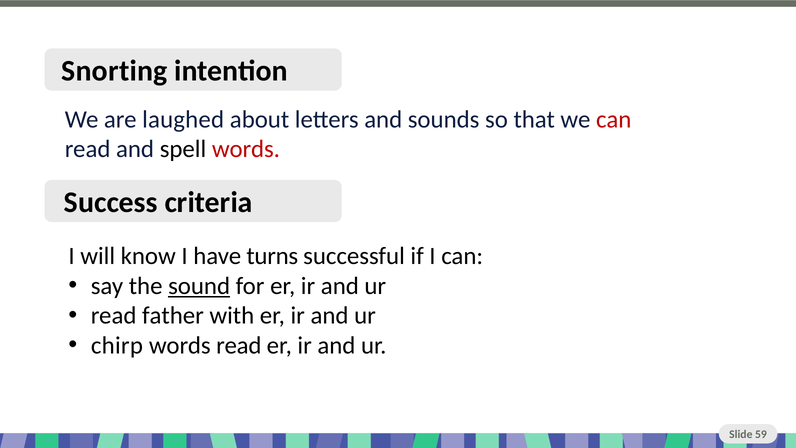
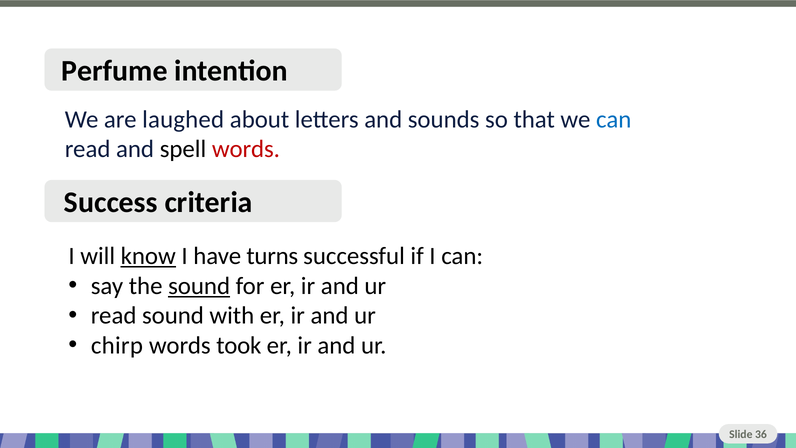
Snorting: Snorting -> Perfume
can at (614, 119) colour: red -> blue
know underline: none -> present
read father: father -> sound
words read: read -> took
59: 59 -> 36
